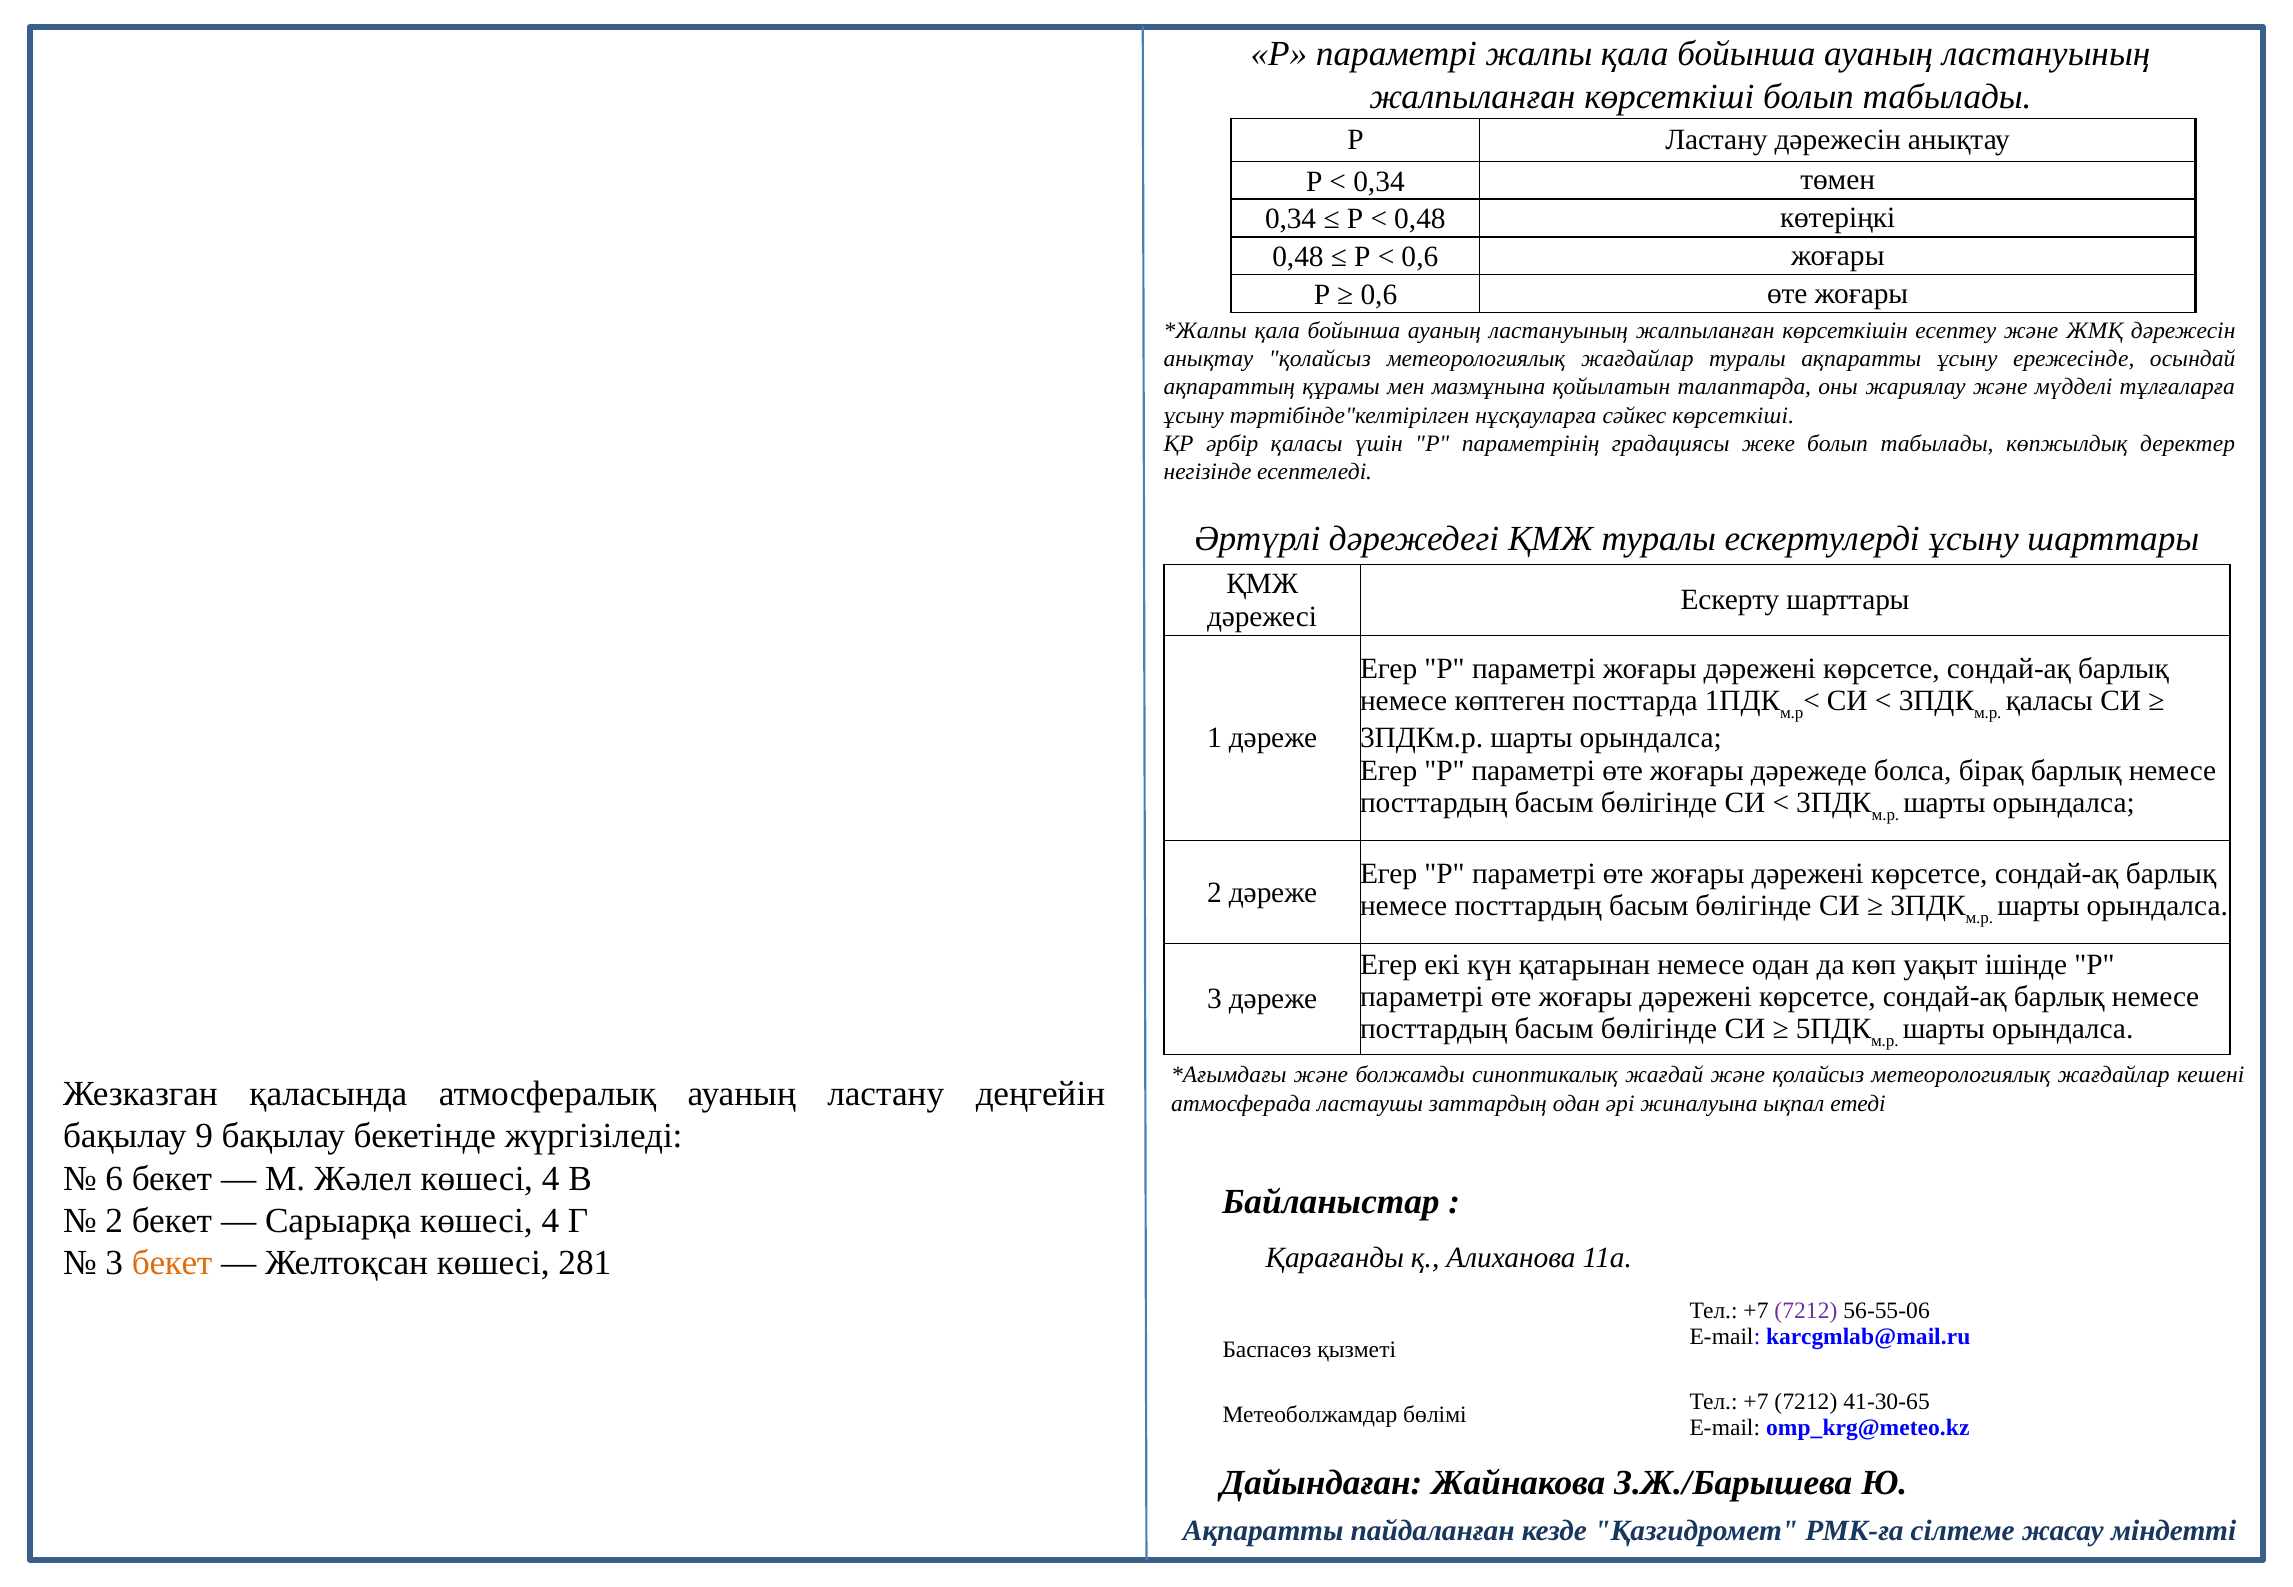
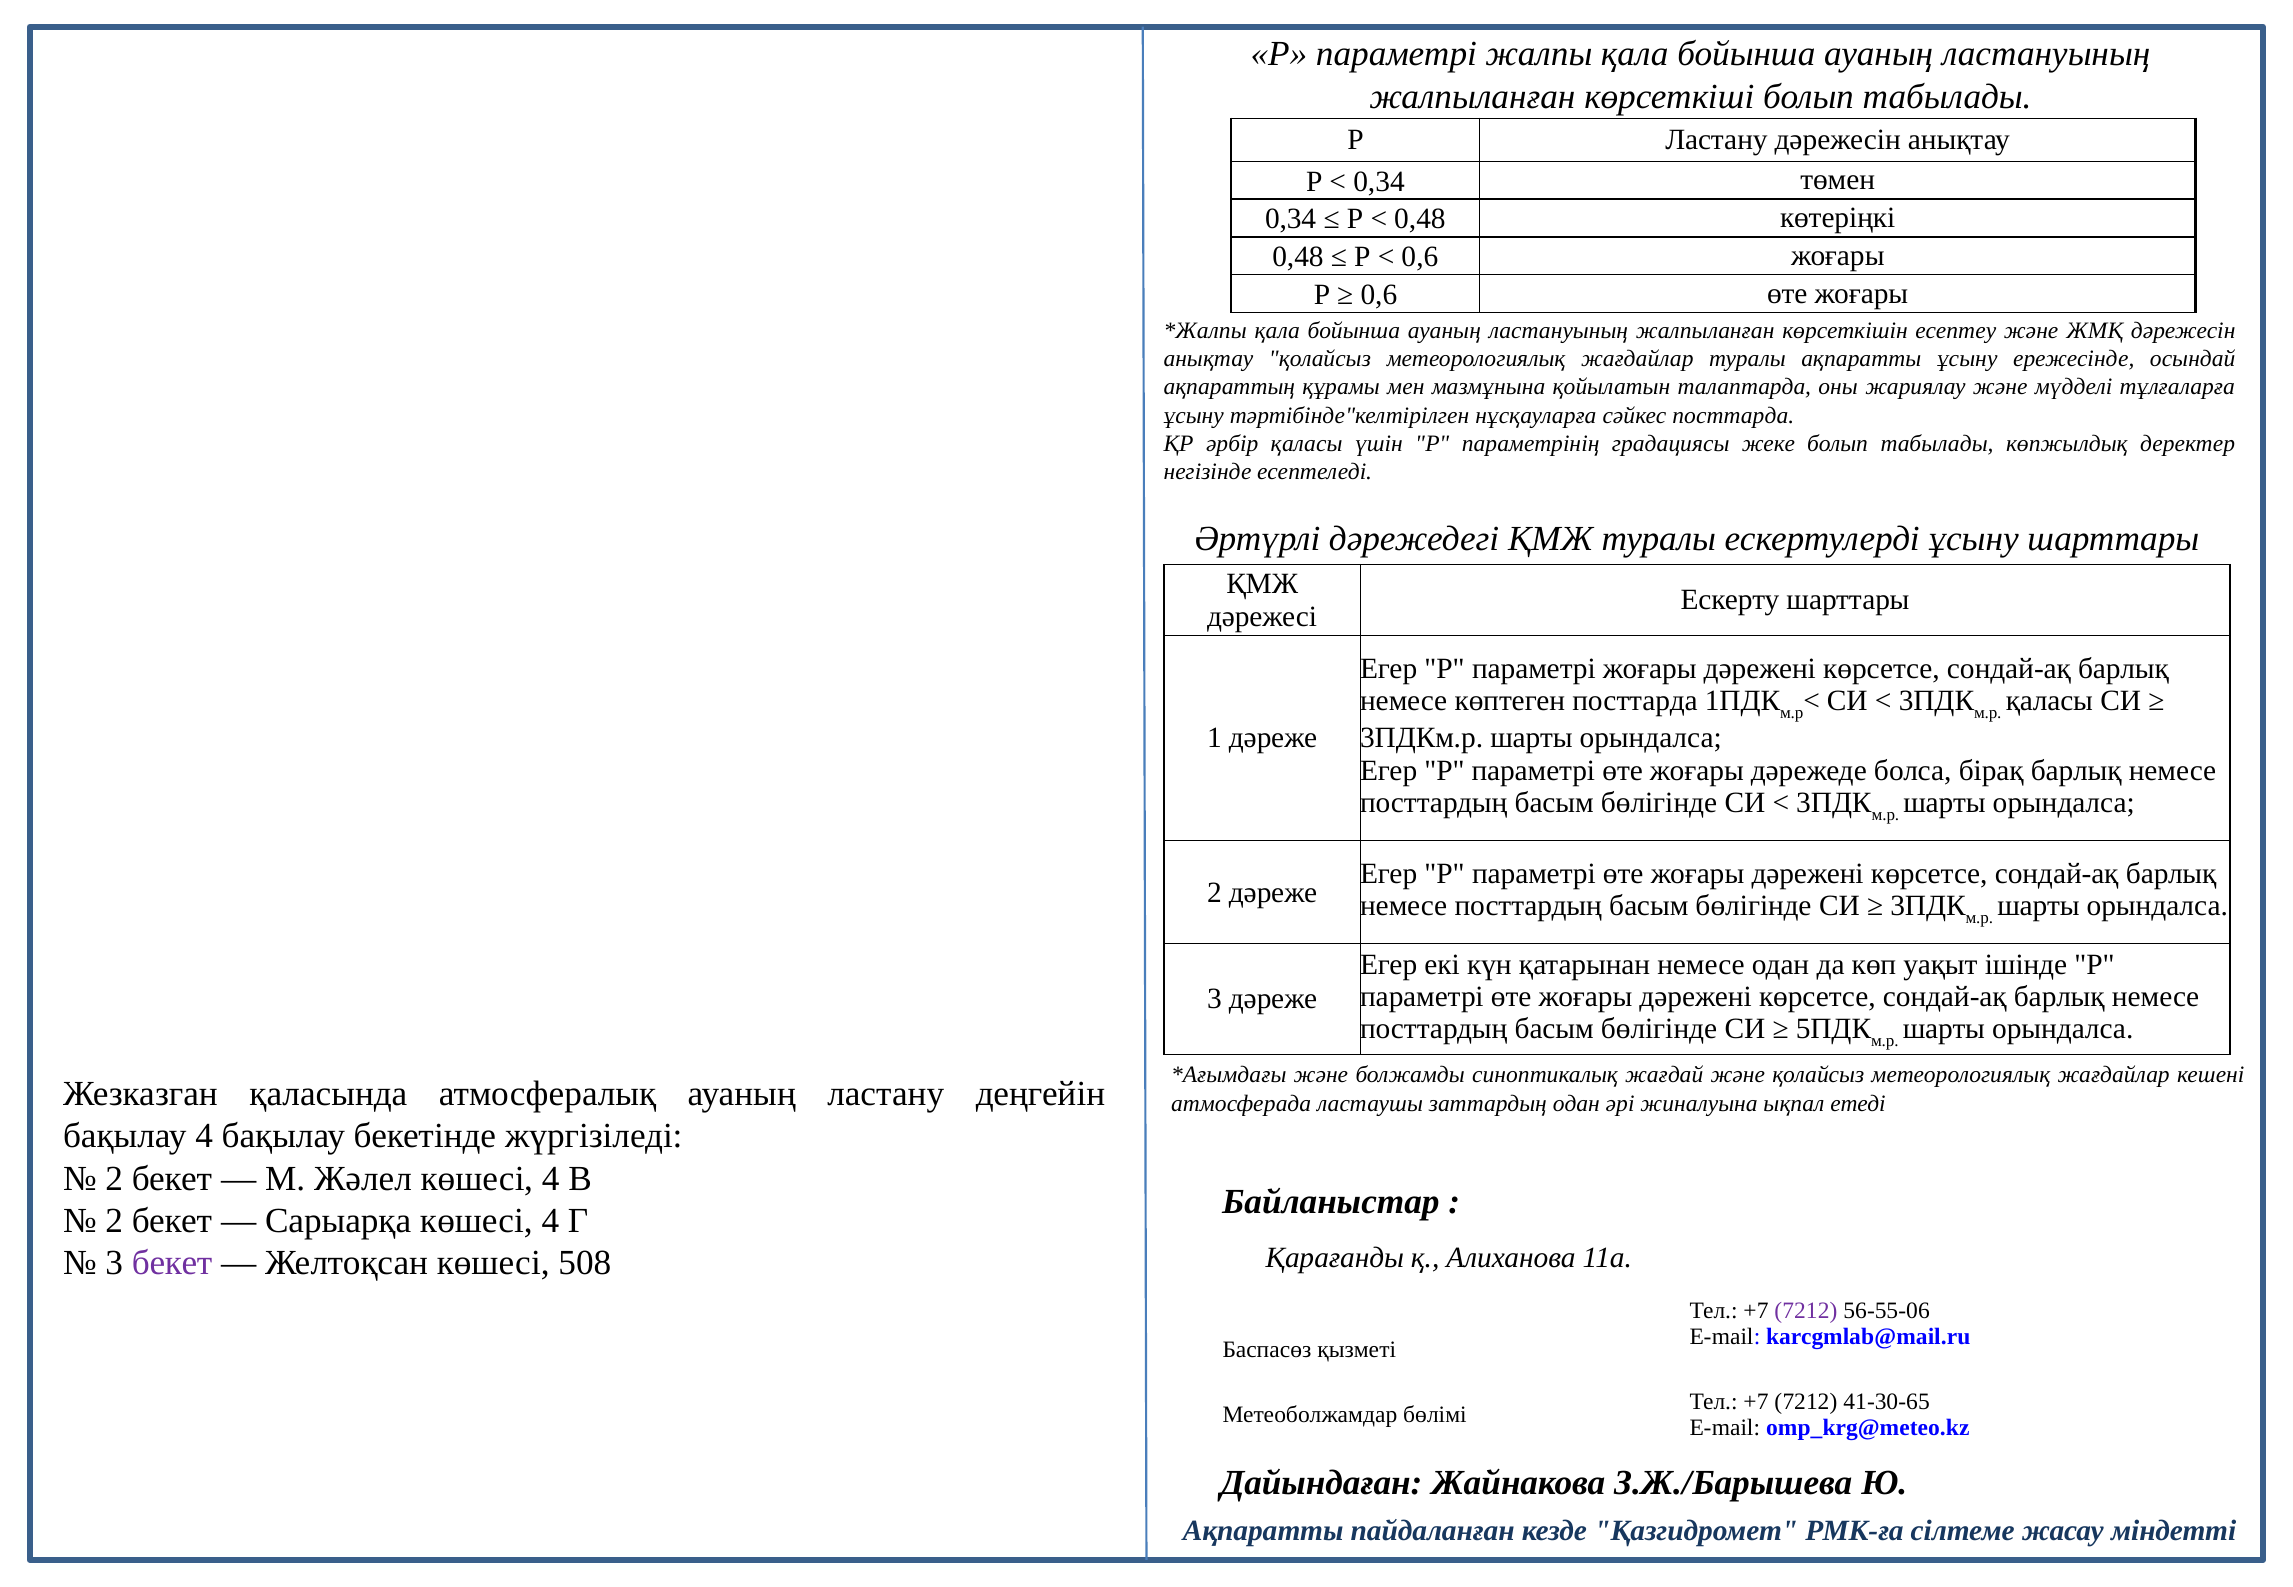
сәйкес көрсеткіші: көрсеткіші -> посттарда
бақылау 9: 9 -> 4
6 at (114, 1179): 6 -> 2
бекет at (172, 1264) colour: orange -> purple
281: 281 -> 508
